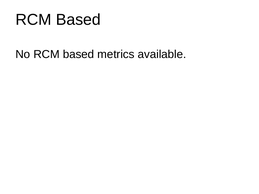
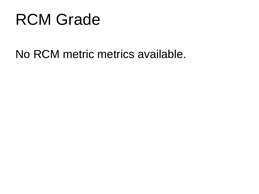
Based at (78, 20): Based -> Grade
No RCM based: based -> metric
